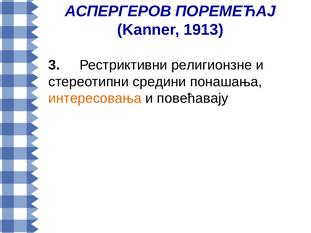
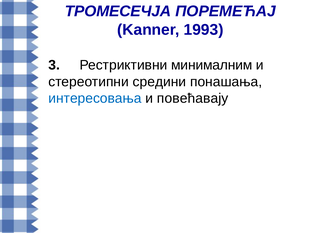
АСПЕРГЕРОВ: АСПЕРГЕРОВ -> ТРОМЕСЕЧЈА
1913: 1913 -> 1993
религионзне: религионзне -> минималним
интересовања colour: orange -> blue
